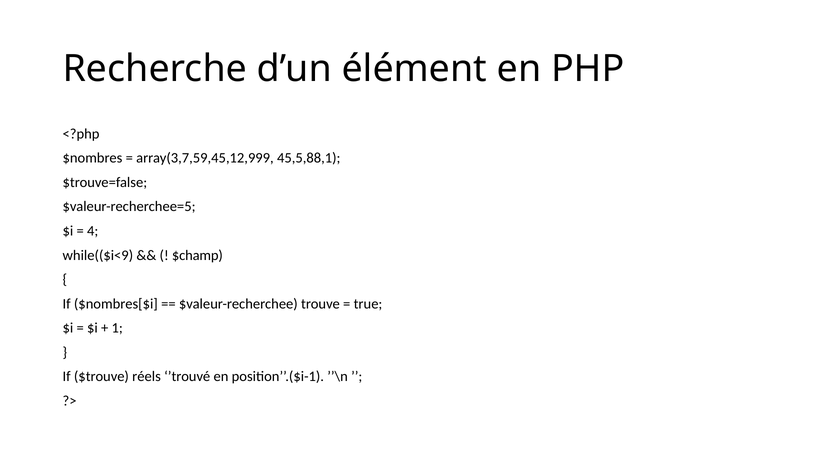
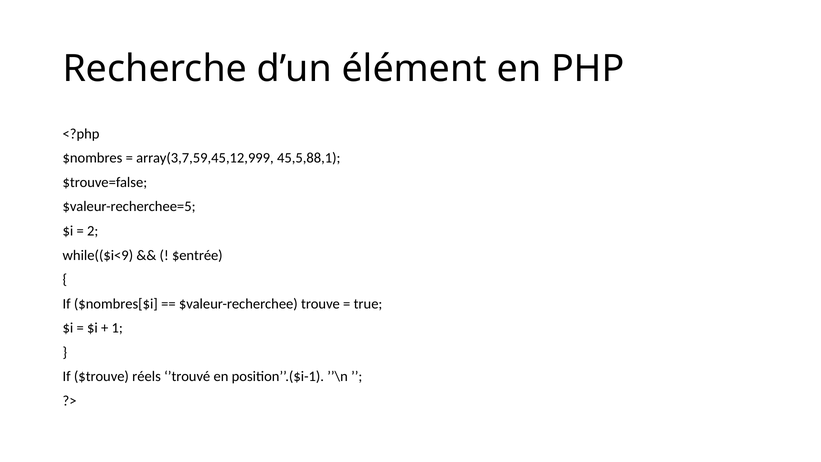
4: 4 -> 2
$champ: $champ -> $entrée
